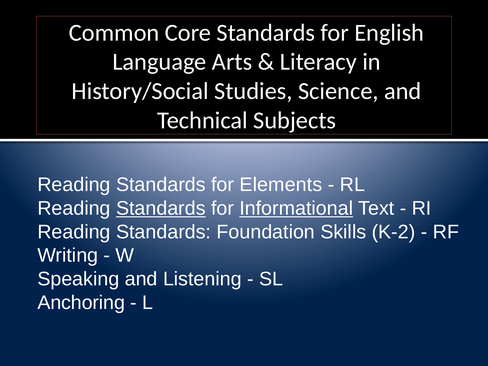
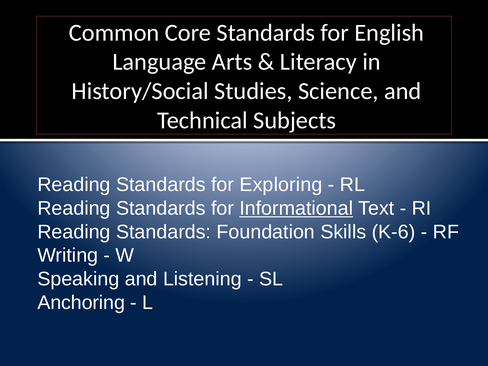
Elements: Elements -> Exploring
Standards at (161, 208) underline: present -> none
K-2: K-2 -> K-6
